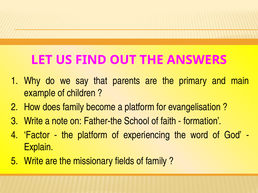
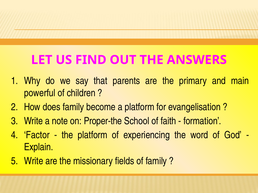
example: example -> powerful
Father-the: Father-the -> Proper-the
